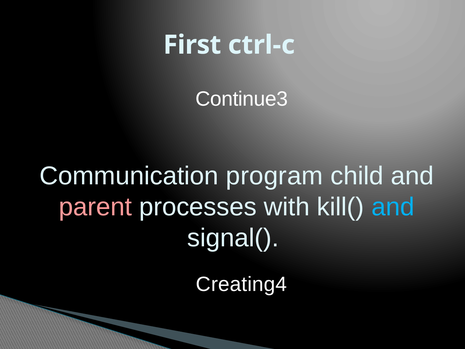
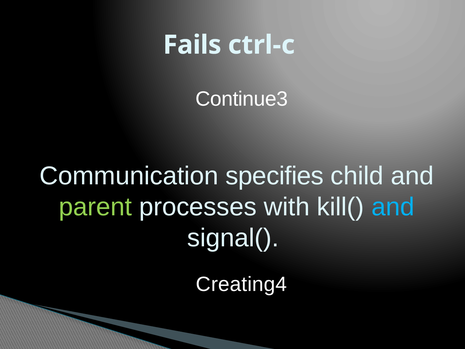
First: First -> Fails
program: program -> specifies
parent colour: pink -> light green
